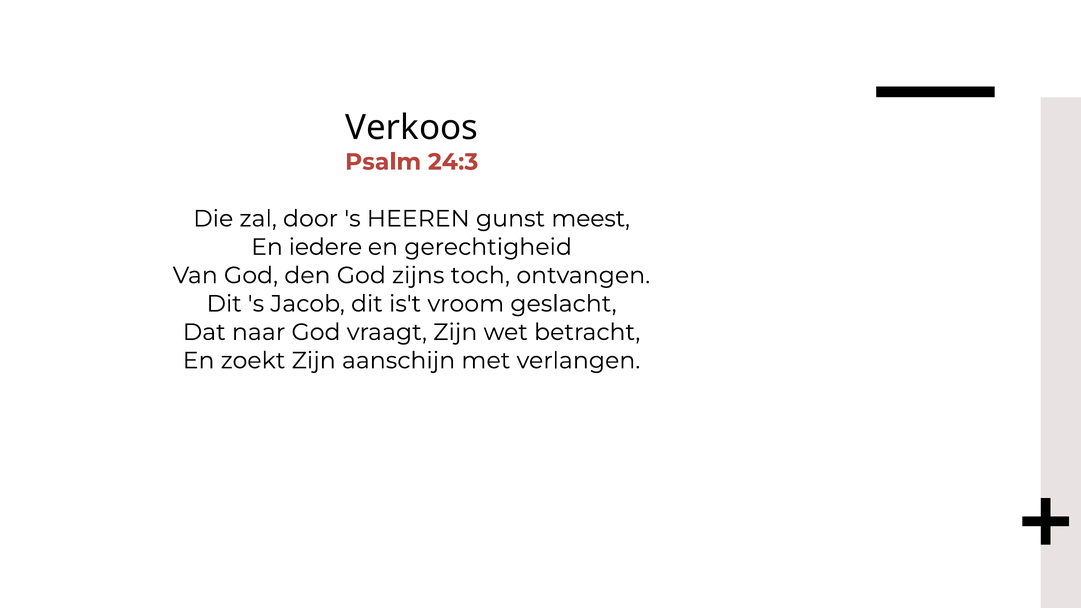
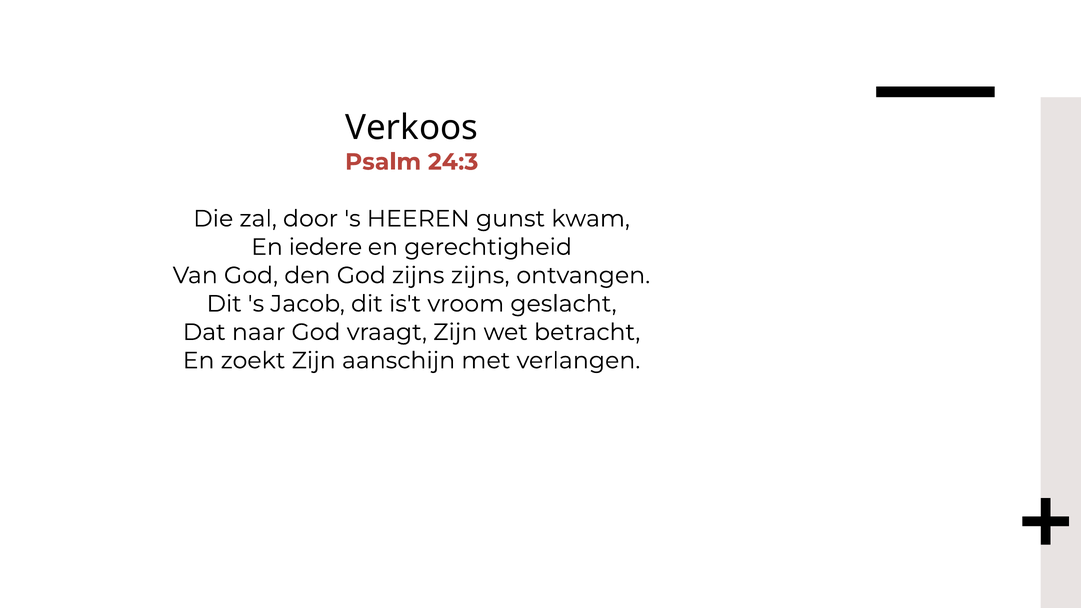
meest: meest -> kwam
zijns toch: toch -> zijns
